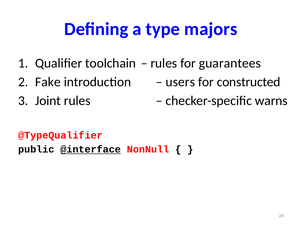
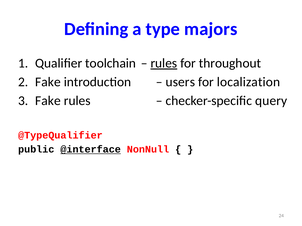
rules at (164, 63) underline: none -> present
guarantees: guarantees -> throughout
constructed: constructed -> localization
Joint at (48, 101): Joint -> Fake
warns: warns -> query
